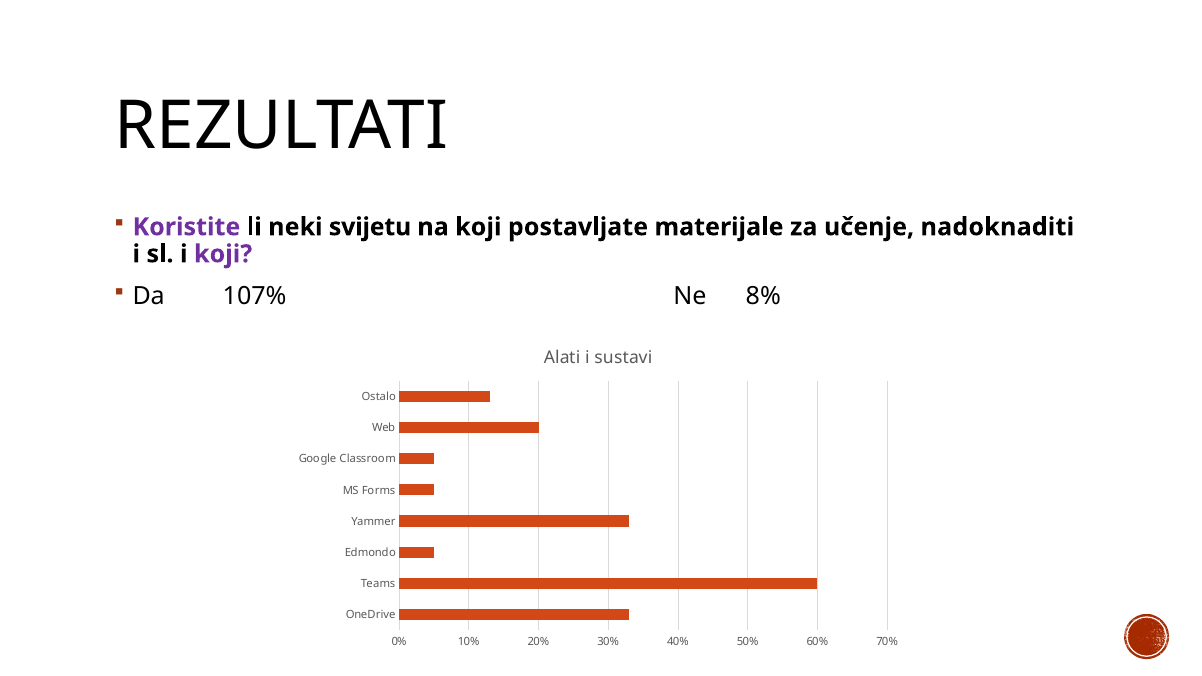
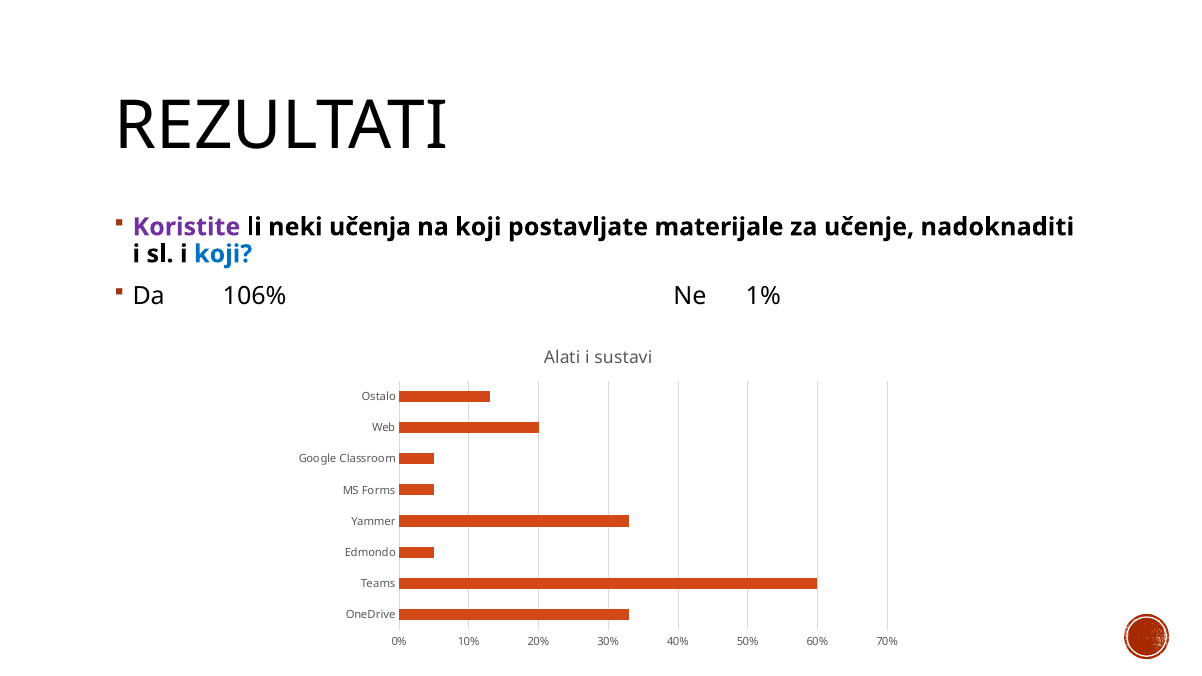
svijetu: svijetu -> učenja
koji at (223, 254) colour: purple -> blue
107%: 107% -> 106%
8%: 8% -> 1%
